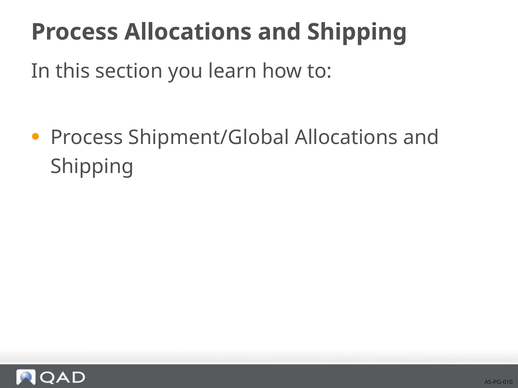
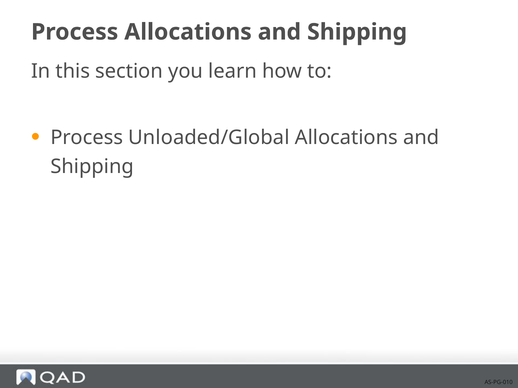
Shipment/Global: Shipment/Global -> Unloaded/Global
